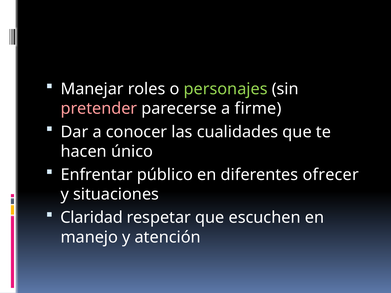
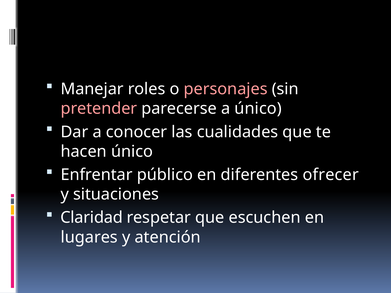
personajes colour: light green -> pink
a firme: firme -> único
manejo: manejo -> lugares
